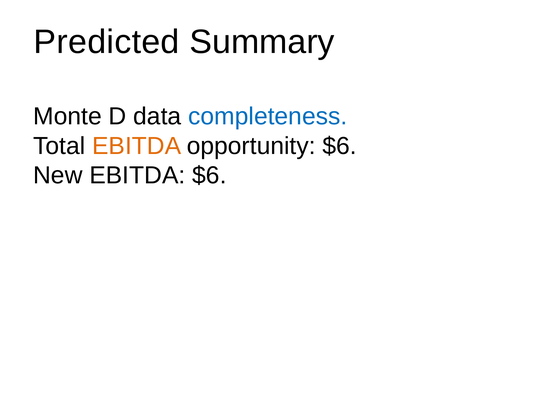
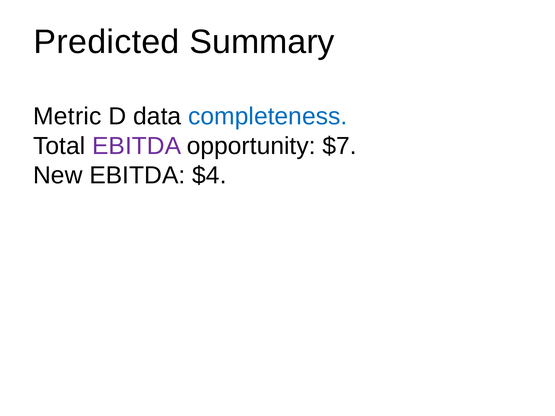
Monte: Monte -> Metric
EBITDA at (137, 146) colour: orange -> purple
opportunity $6: $6 -> $7
EBITDA $6: $6 -> $4
